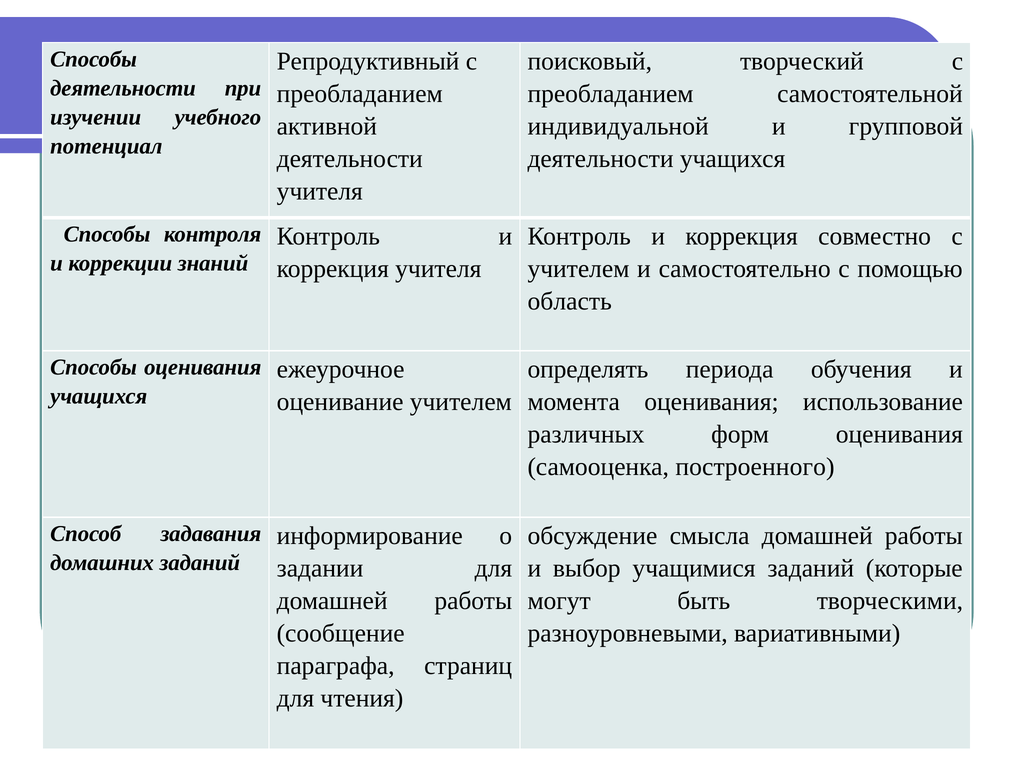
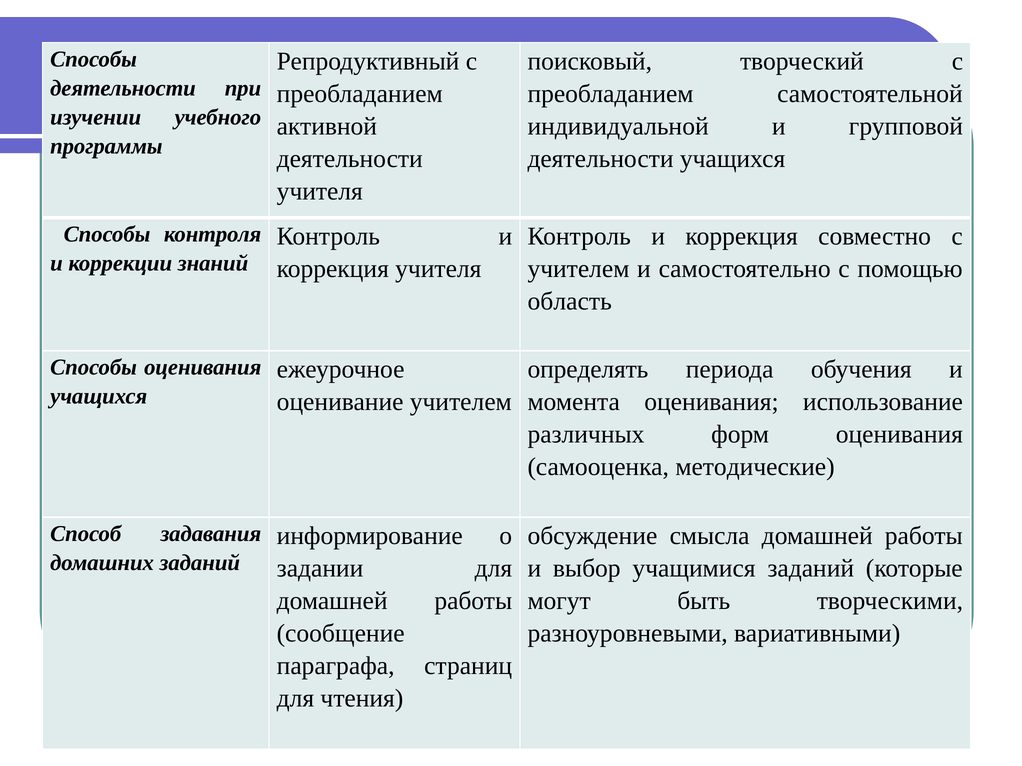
потенциал: потенциал -> программы
построенного: построенного -> методические
